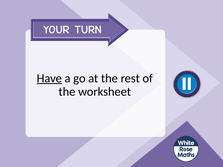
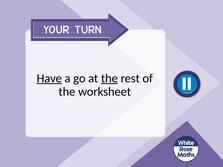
the at (109, 78) underline: none -> present
